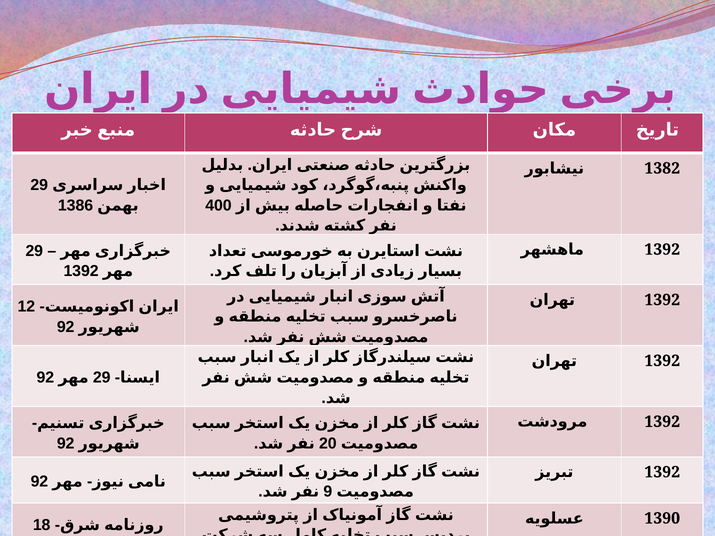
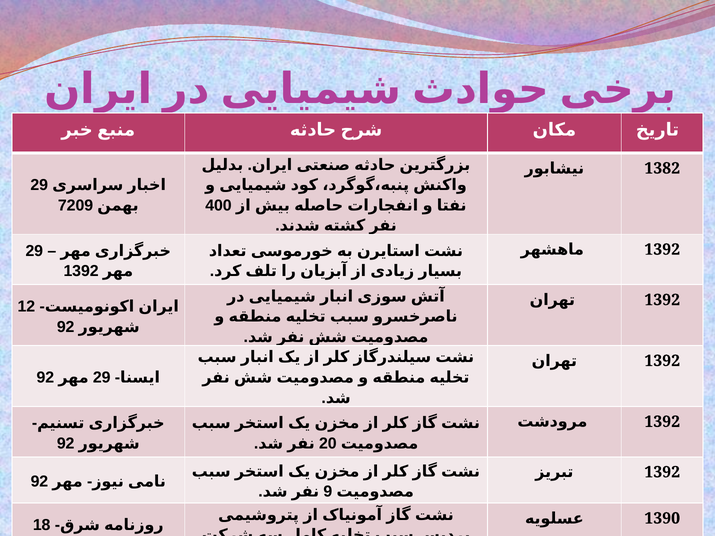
1386: 1386 -> 7209
